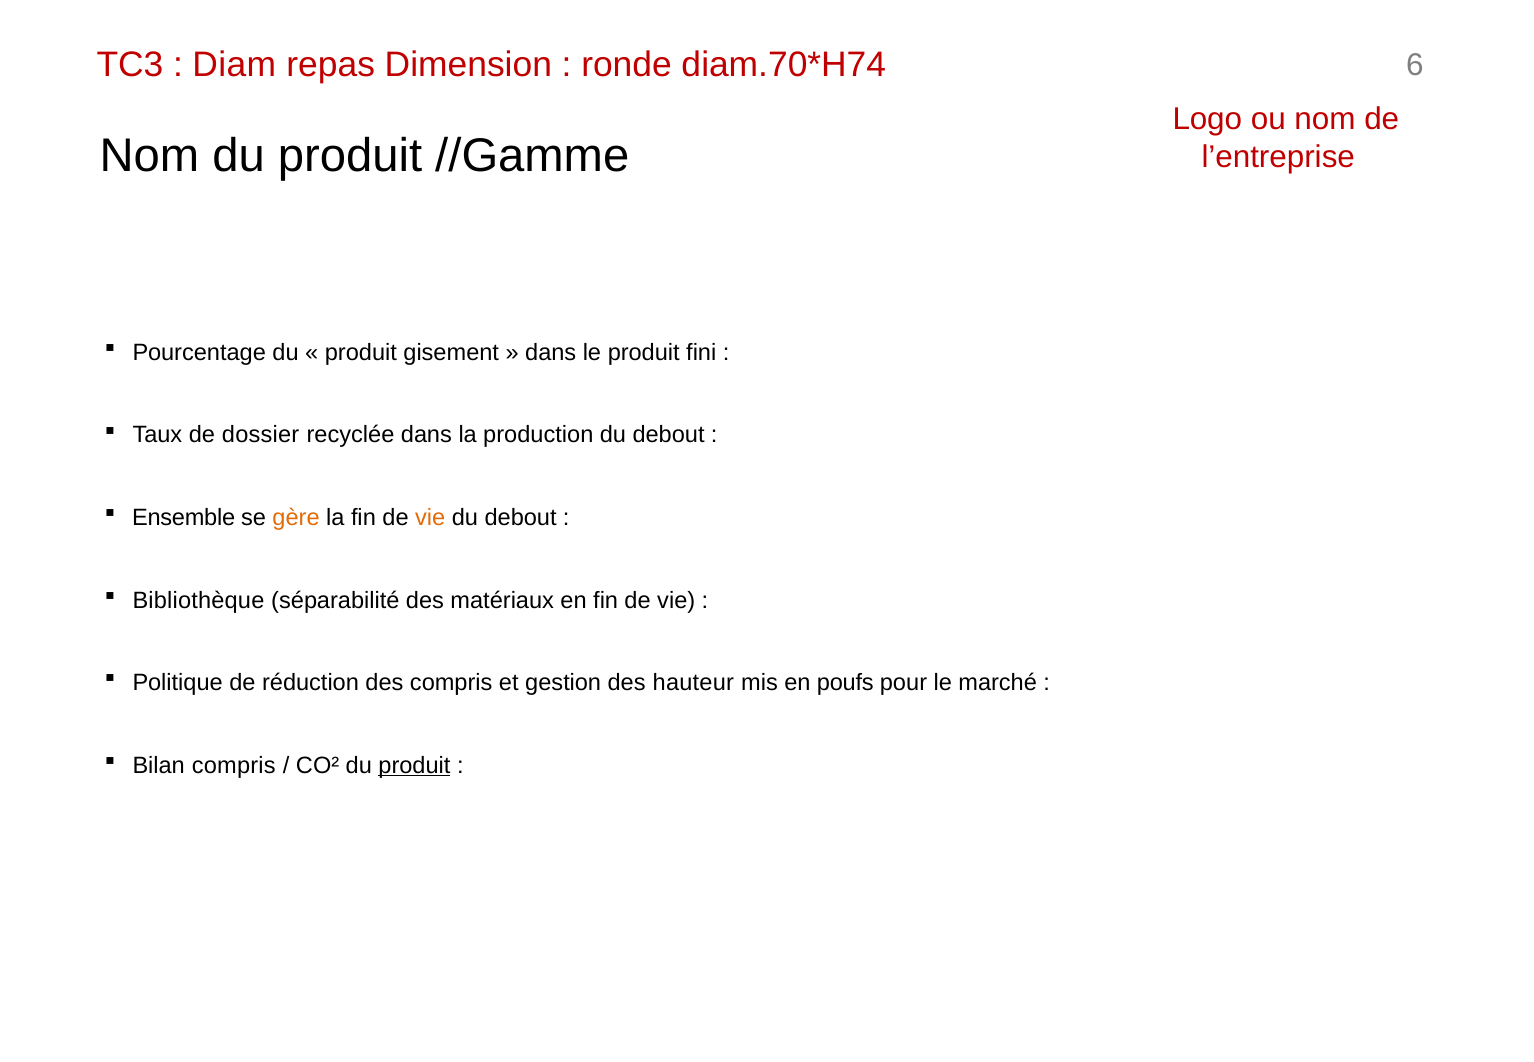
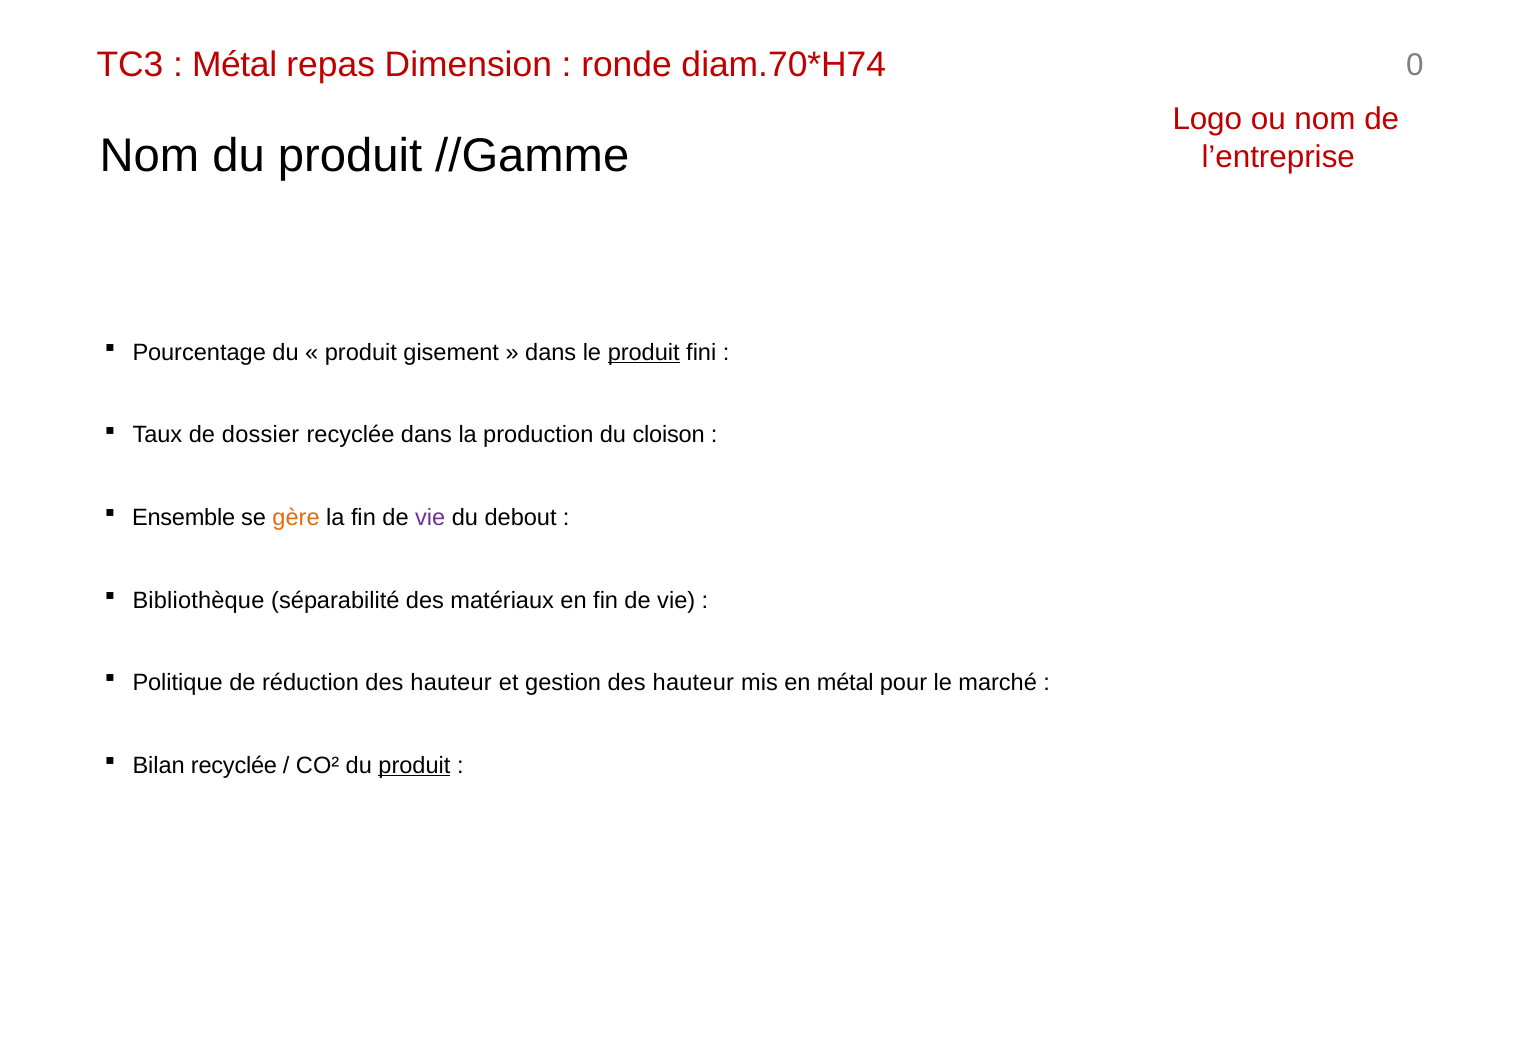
Diam at (234, 65): Diam -> Métal
6: 6 -> 0
produit at (644, 353) underline: none -> present
production du debout: debout -> cloison
vie at (430, 518) colour: orange -> purple
réduction des compris: compris -> hauteur
en poufs: poufs -> métal
Bilan compris: compris -> recyclée
